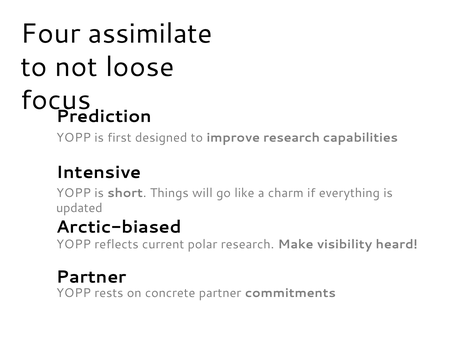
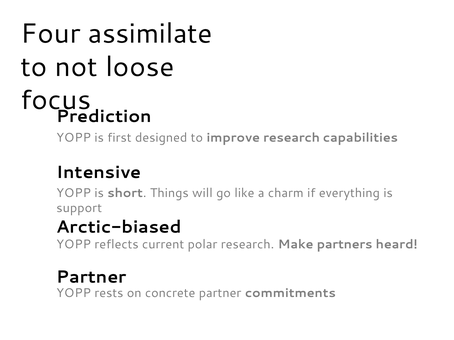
updated: updated -> support
visibility: visibility -> partners
